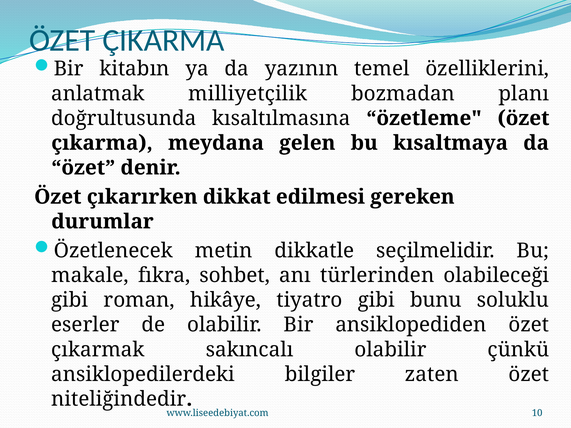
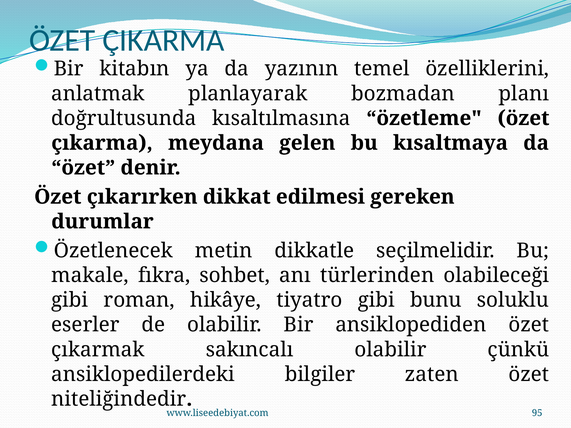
milliyetçilik: milliyetçilik -> planlayarak
10: 10 -> 95
